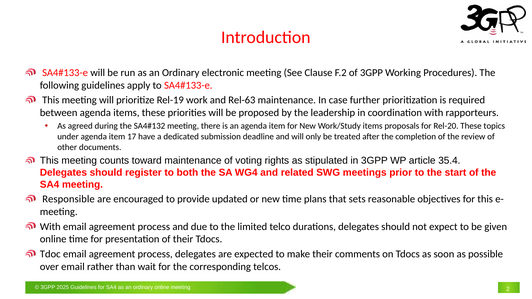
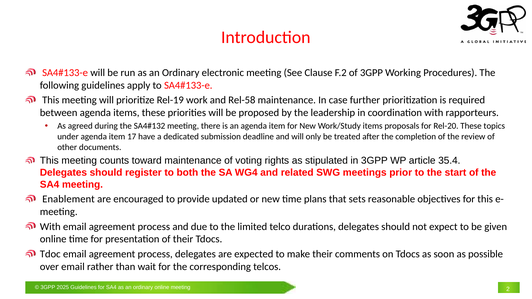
Rel-63: Rel-63 -> Rel-58
Responsible: Responsible -> Enablement
